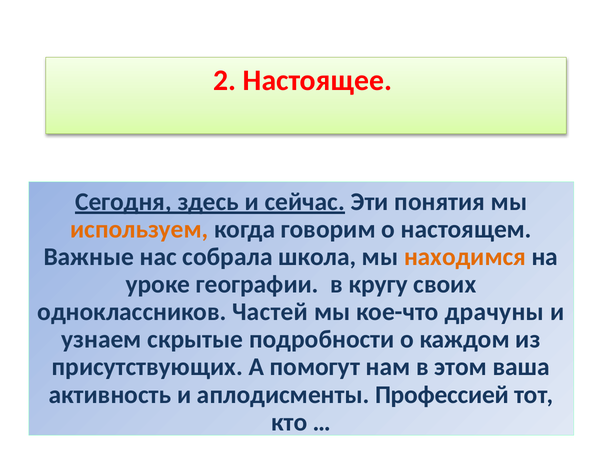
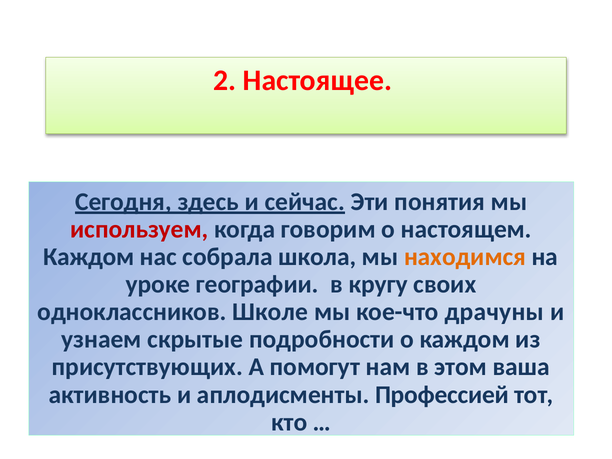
используем colour: orange -> red
Важные at (89, 257): Важные -> Каждом
Частей: Частей -> Школе
